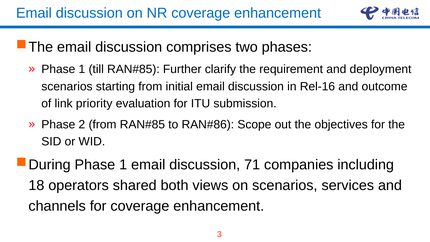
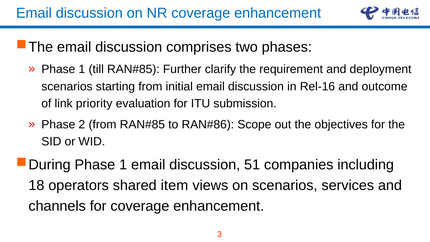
71: 71 -> 51
both: both -> item
